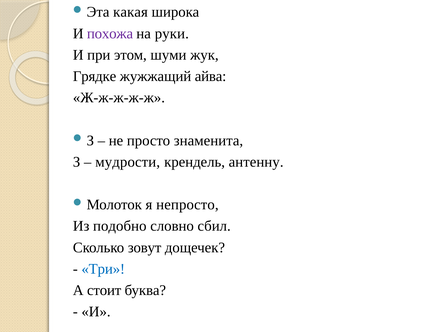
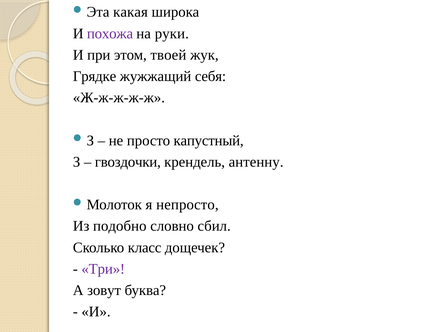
шуми: шуми -> твоей
айва: айва -> себя
знаменита: знаменита -> капустный
мудрости: мудрости -> гвоздочки
зовут: зовут -> класс
Три colour: blue -> purple
стоит: стоит -> зовут
